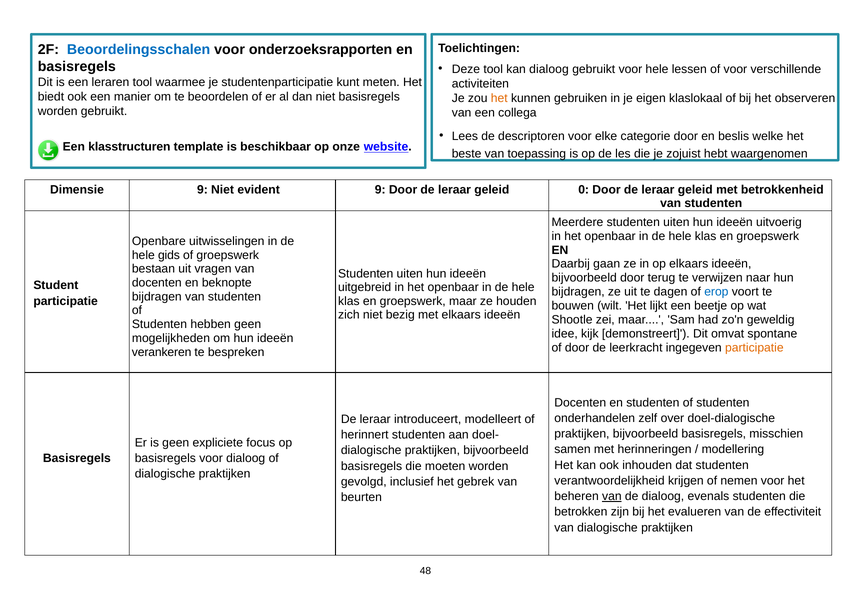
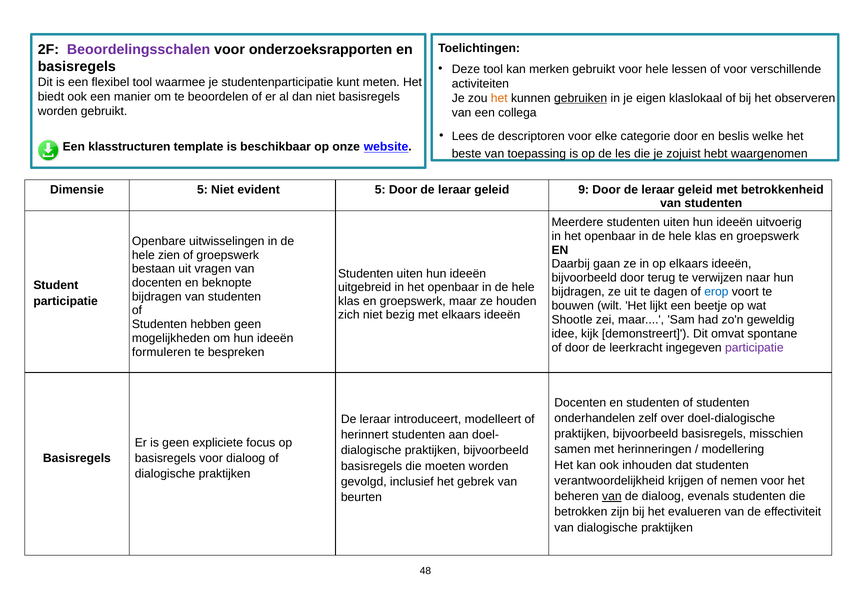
Beoordelingsschalen colour: blue -> purple
kan dialoog: dialoog -> merken
leraren: leraren -> flexibel
gebruiken underline: none -> present
Dimensie 9: 9 -> 5
evident 9: 9 -> 5
0: 0 -> 9
gids: gids -> zien
participatie at (754, 348) colour: orange -> purple
verankeren: verankeren -> formuleren
